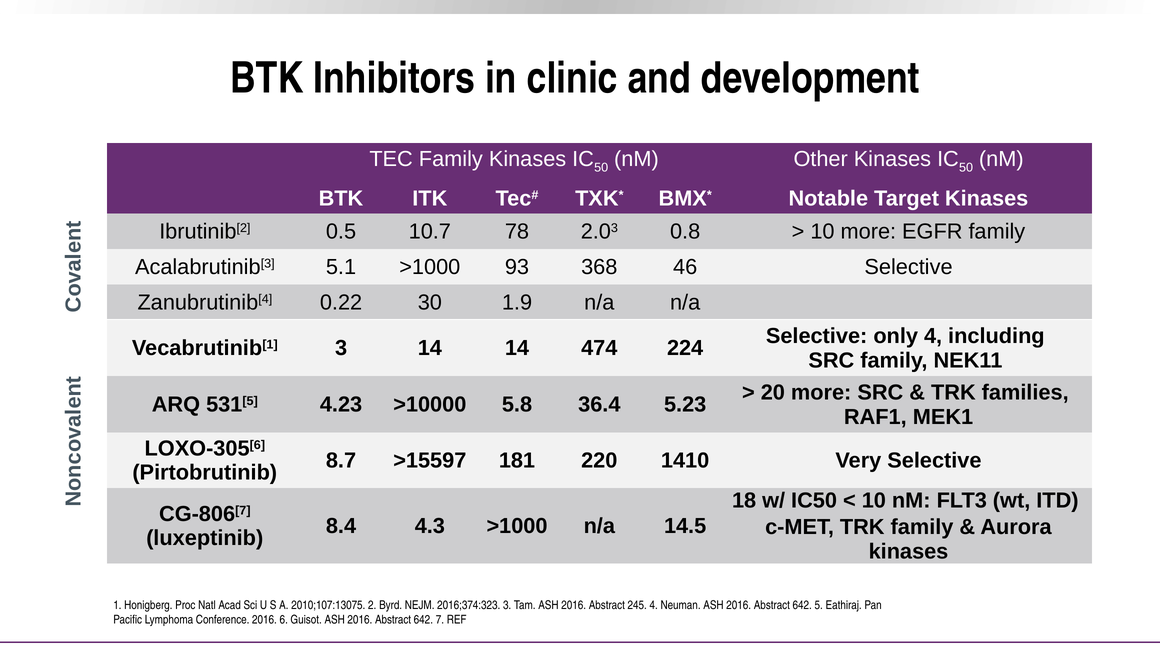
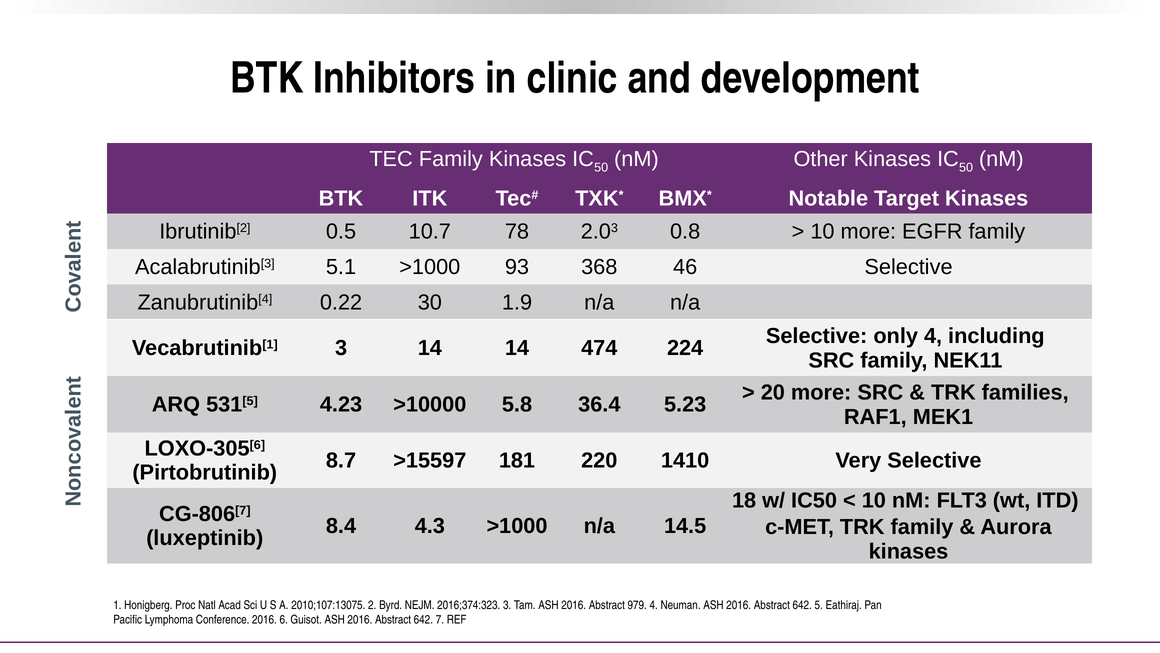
245: 245 -> 979
